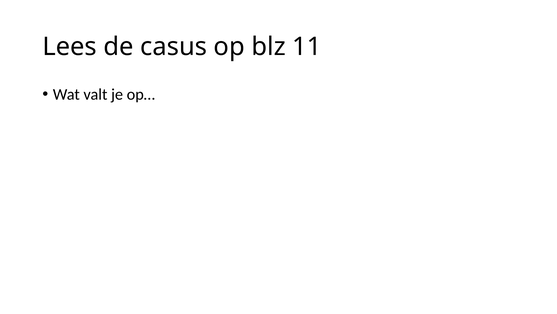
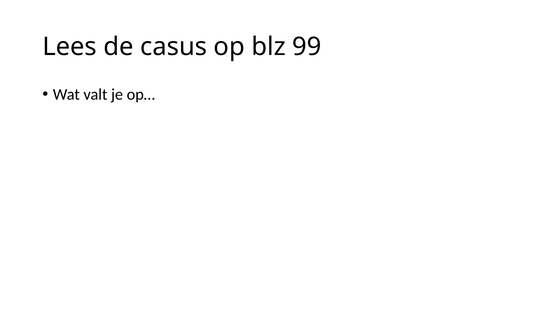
11: 11 -> 99
